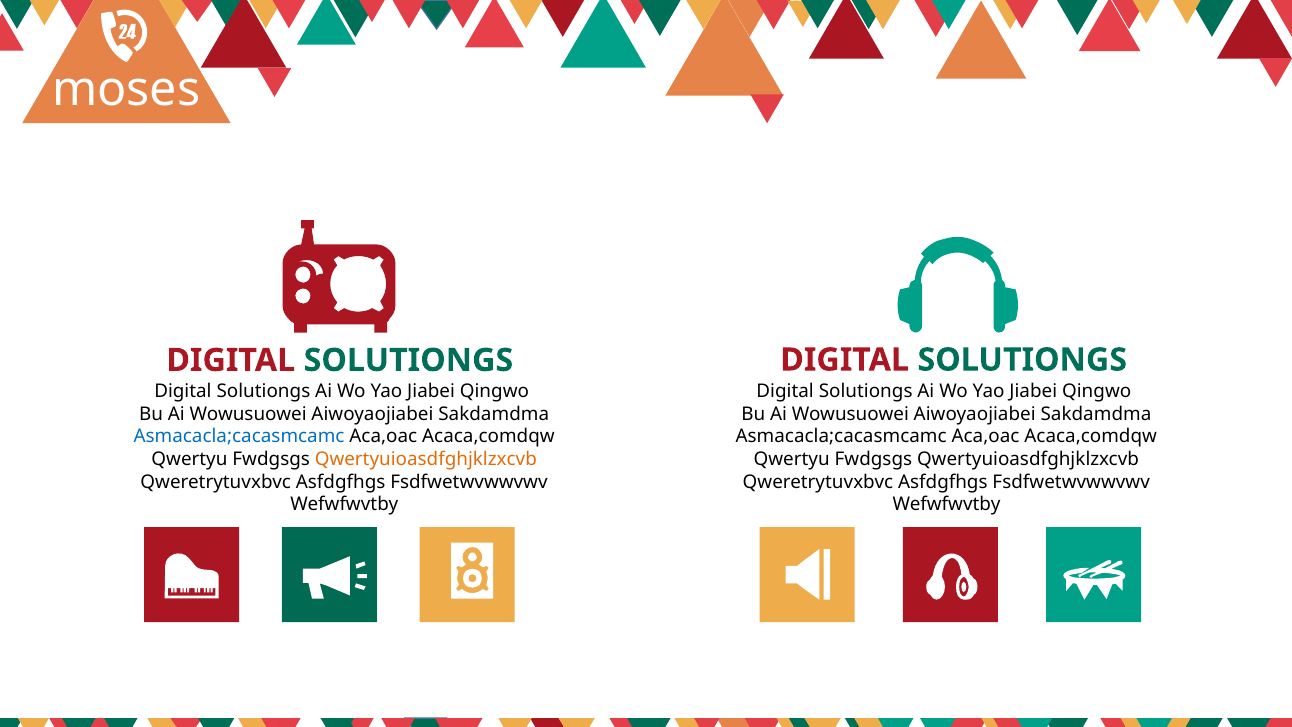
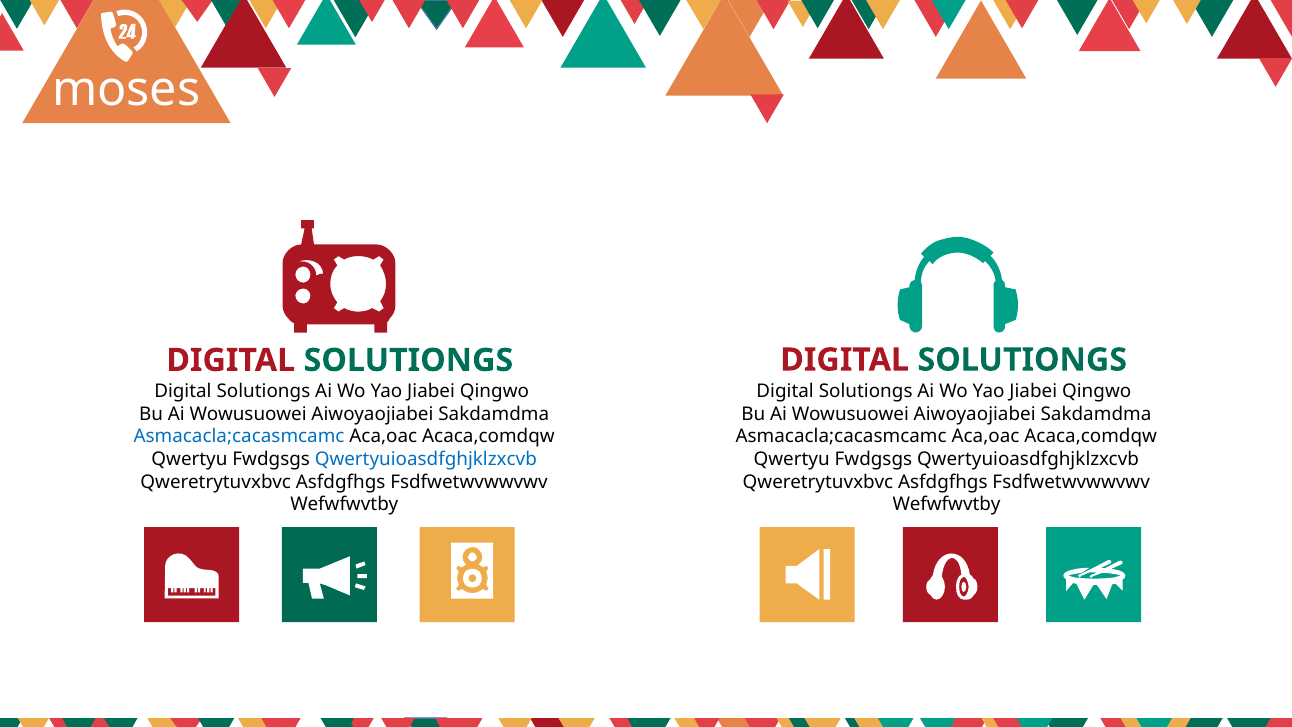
Qwertyuioasdfghjklzxcvb at (426, 459) colour: orange -> blue
